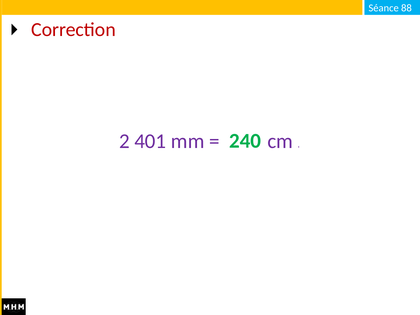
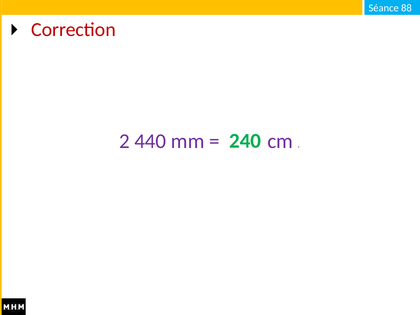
401: 401 -> 440
